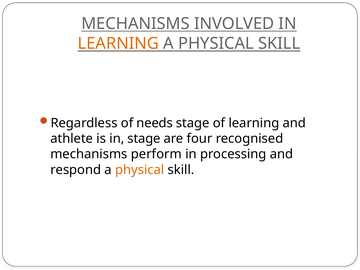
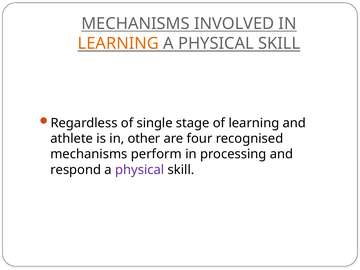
needs: needs -> single
in stage: stage -> other
physical at (140, 170) colour: orange -> purple
